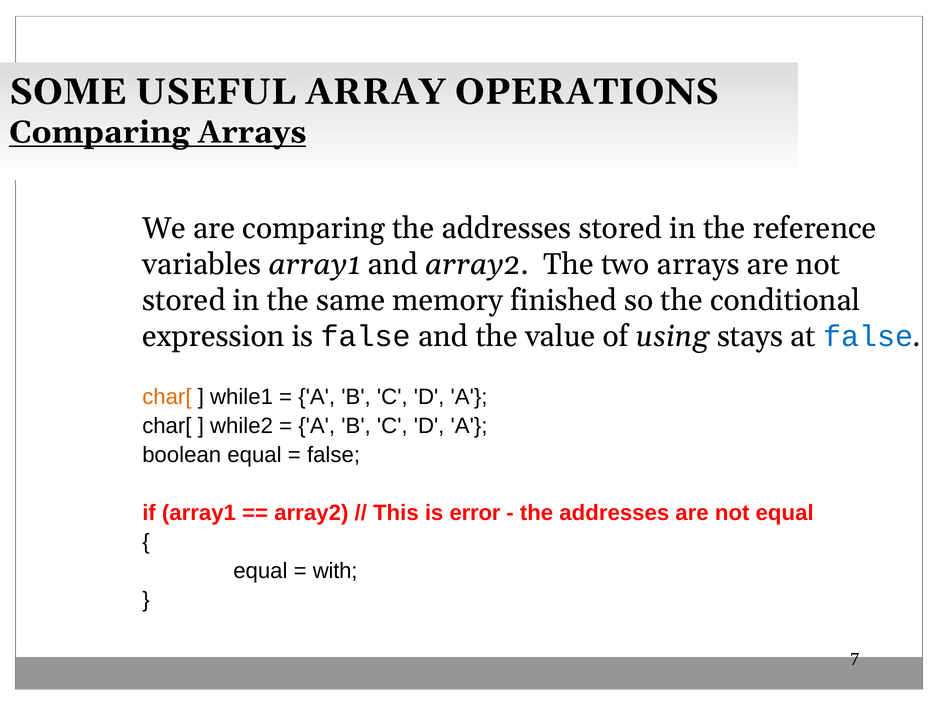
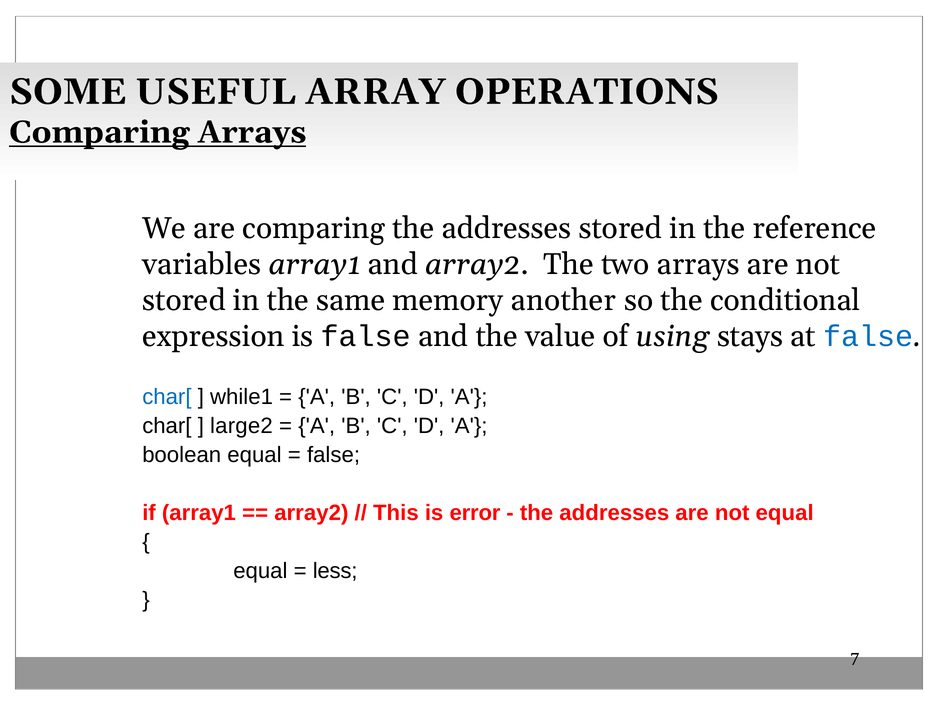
finished: finished -> another
char[ at (167, 396) colour: orange -> blue
while2: while2 -> large2
with: with -> less
